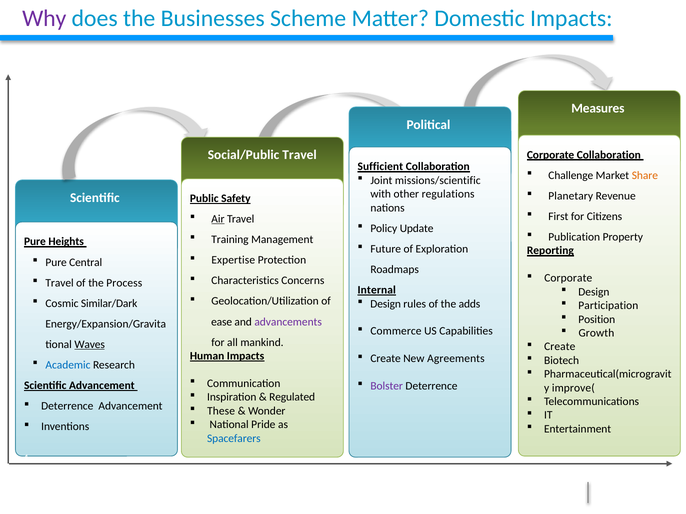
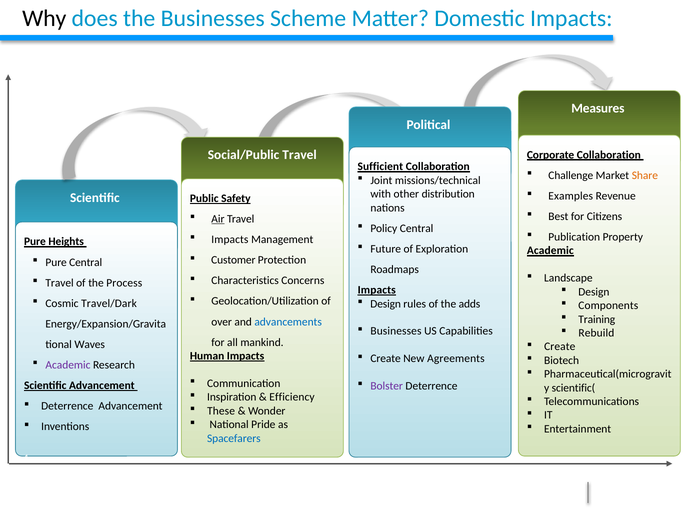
Why colour: purple -> black
missions/scientific: missions/scientific -> missions/technical
regulations: regulations -> distribution
Planetary: Planetary -> Examples
First: First -> Best
Policy Update: Update -> Central
Training at (230, 240): Training -> Impacts
Reporting at (550, 251): Reporting -> Academic
Expertise: Expertise -> Customer
Corporate at (568, 278): Corporate -> Landscape
Internal at (377, 290): Internal -> Impacts
Similar/Dark: Similar/Dark -> Travel/Dark
Participation: Participation -> Components
Position: Position -> Training
ease: ease -> over
advancements colour: purple -> blue
Commerce at (396, 332): Commerce -> Businesses
Growth: Growth -> Rebuild
Waves underline: present -> none
Academic at (68, 365) colour: blue -> purple
improve(: improve( -> scientific(
Regulated: Regulated -> Efficiency
